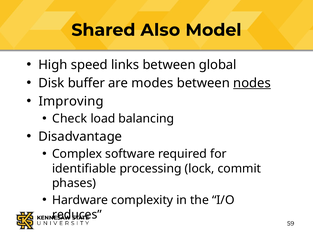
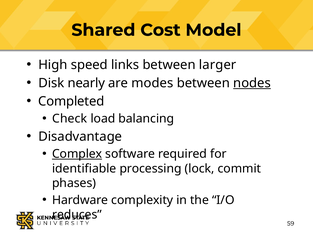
Also: Also -> Cost
global: global -> larger
buffer: buffer -> nearly
Improving: Improving -> Completed
Complex underline: none -> present
